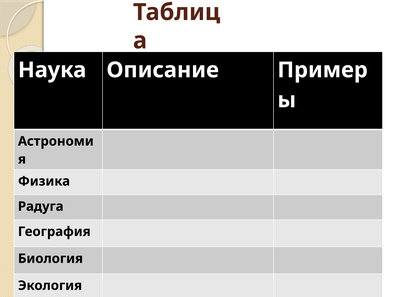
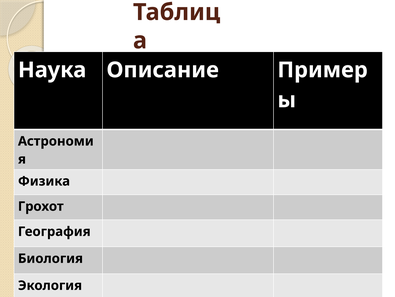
Радуга: Радуга -> Грохот
